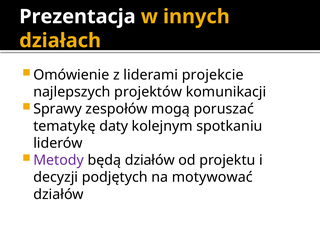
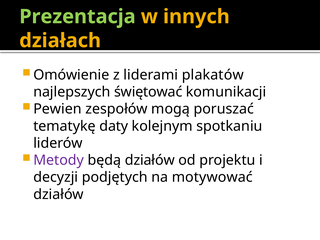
Prezentacja colour: white -> light green
projekcie: projekcie -> plakatów
projektów: projektów -> świętować
Sprawy: Sprawy -> Pewien
